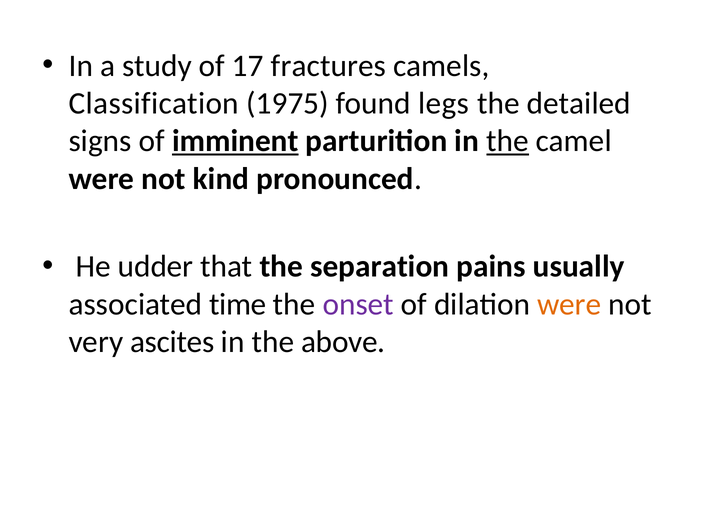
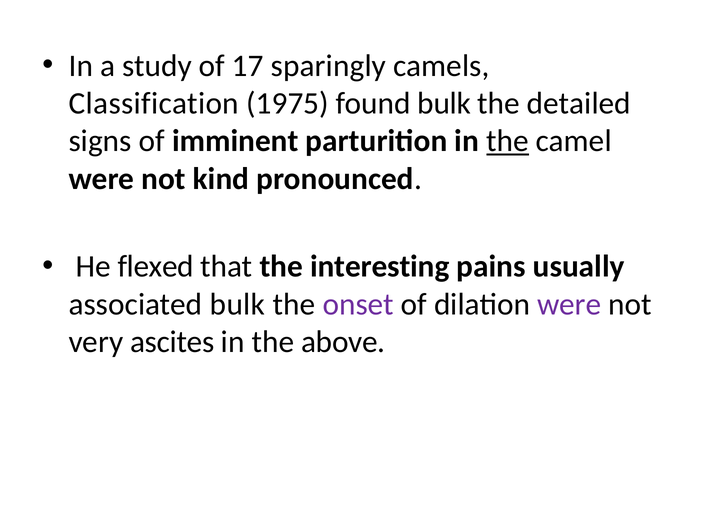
fractures: fractures -> sparingly
found legs: legs -> bulk
imminent underline: present -> none
udder: udder -> flexed
separation: separation -> interesting
associated time: time -> bulk
were at (569, 304) colour: orange -> purple
